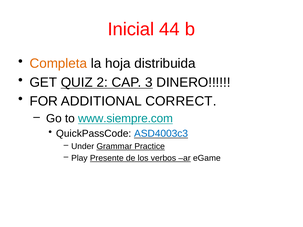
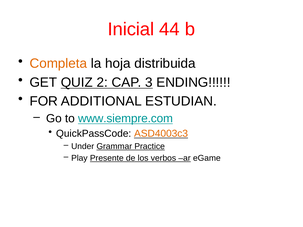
DINERO: DINERO -> ENDING
CORRECT: CORRECT -> ESTUDIAN
ASD4003c3 colour: blue -> orange
